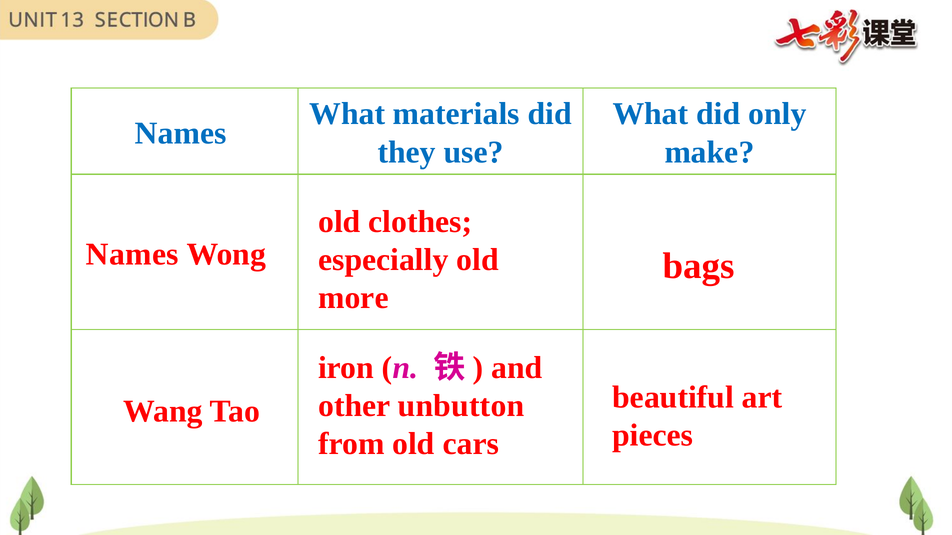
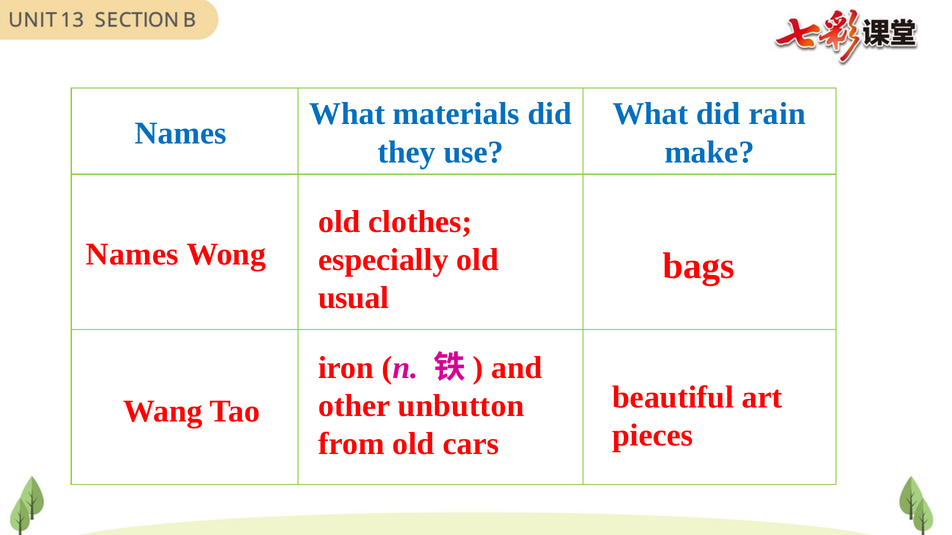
only: only -> rain
more: more -> usual
